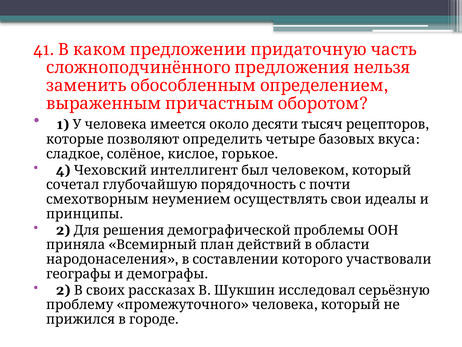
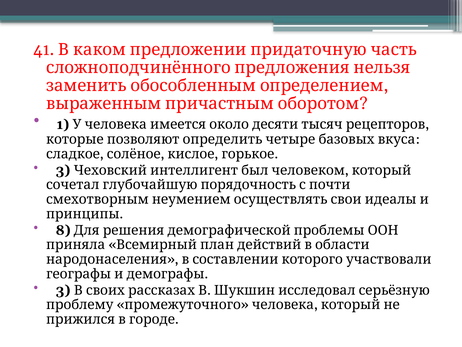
4 at (63, 170): 4 -> 3
2 at (63, 230): 2 -> 8
2 at (63, 290): 2 -> 3
